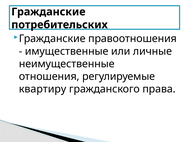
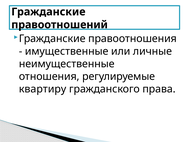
потребительских: потребительских -> правоотношений
